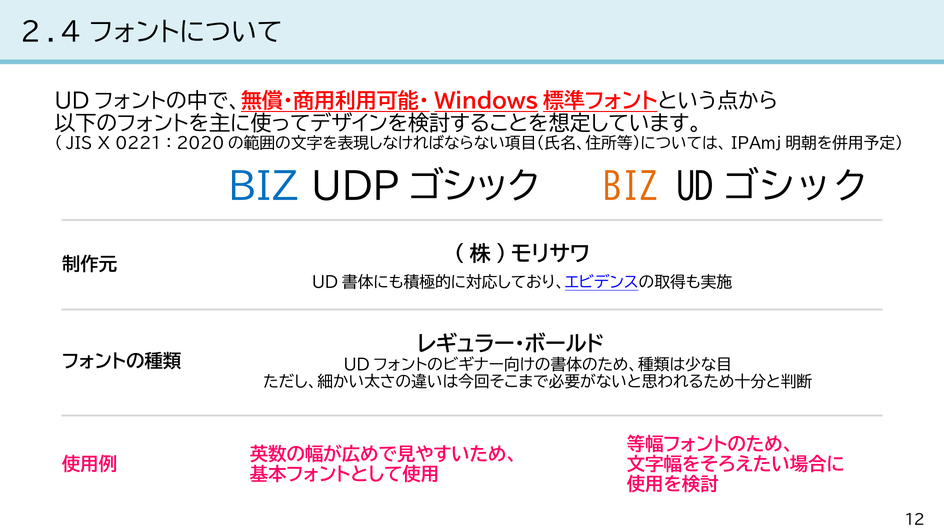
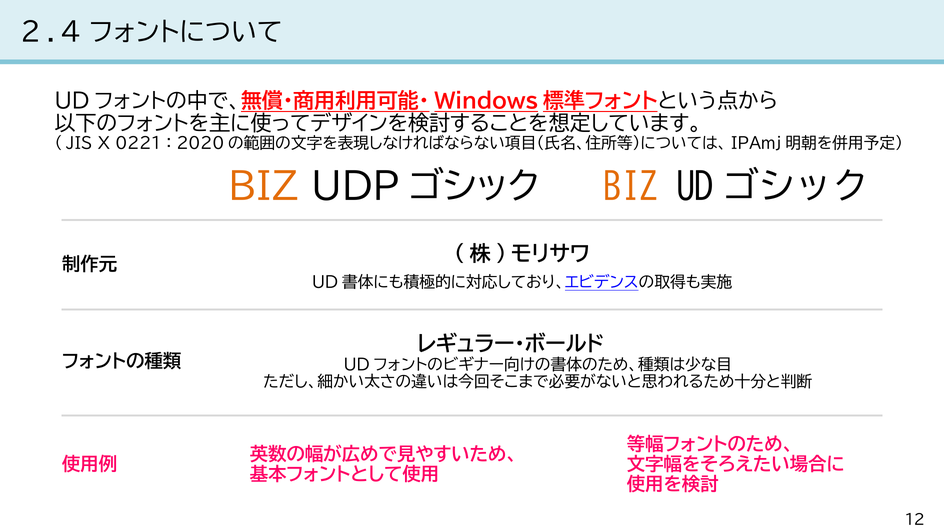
BIZ at (264, 187) colour: blue -> orange
